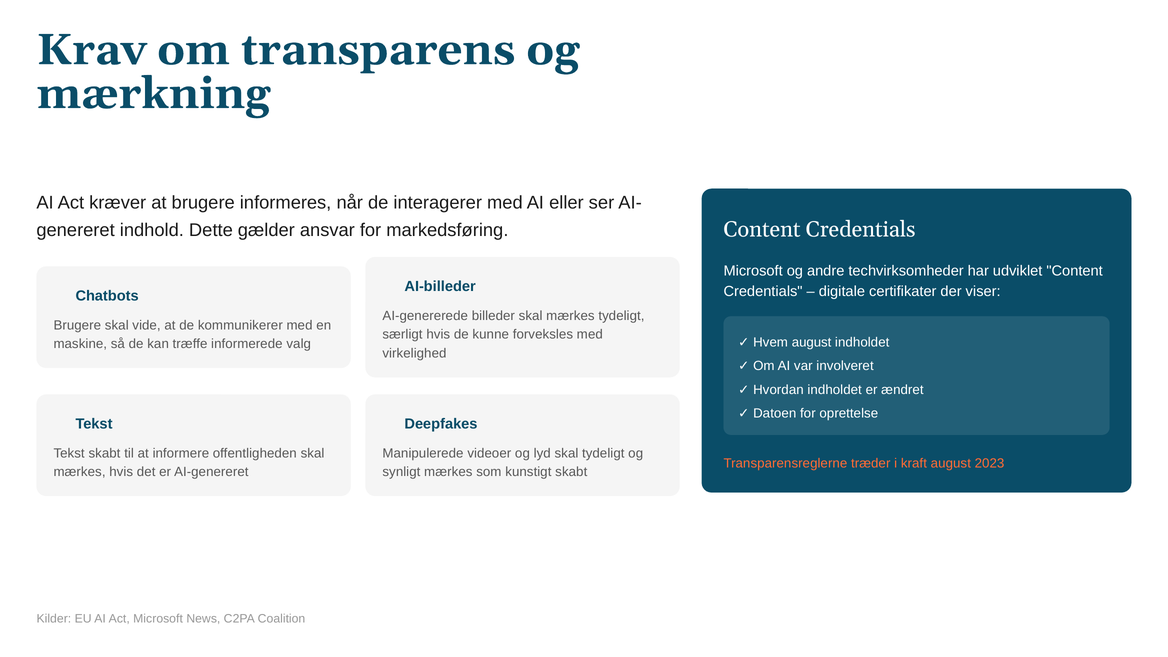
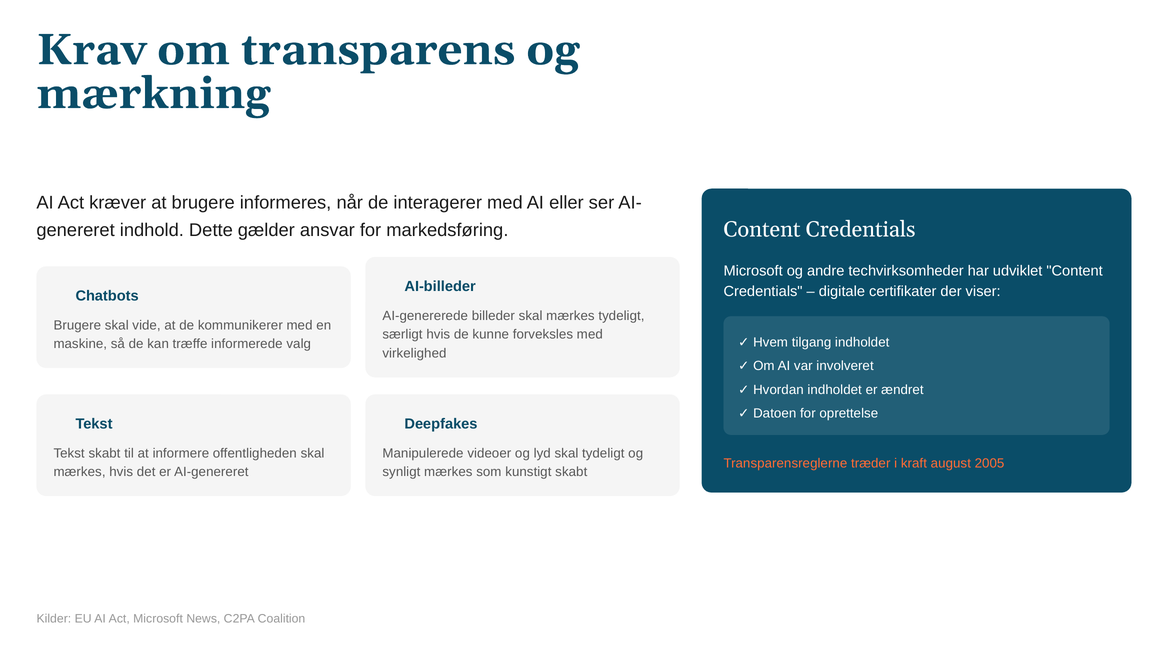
Hvem august: august -> tilgang
2023: 2023 -> 2005
